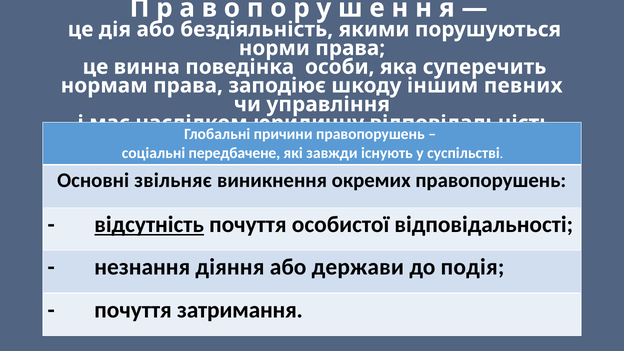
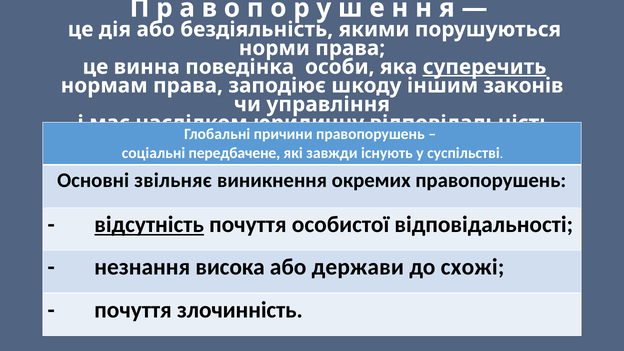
суперечить underline: none -> present
певних: певних -> законів
діяння: діяння -> висока
подія: подія -> схожі
затримання: затримання -> злочинність
